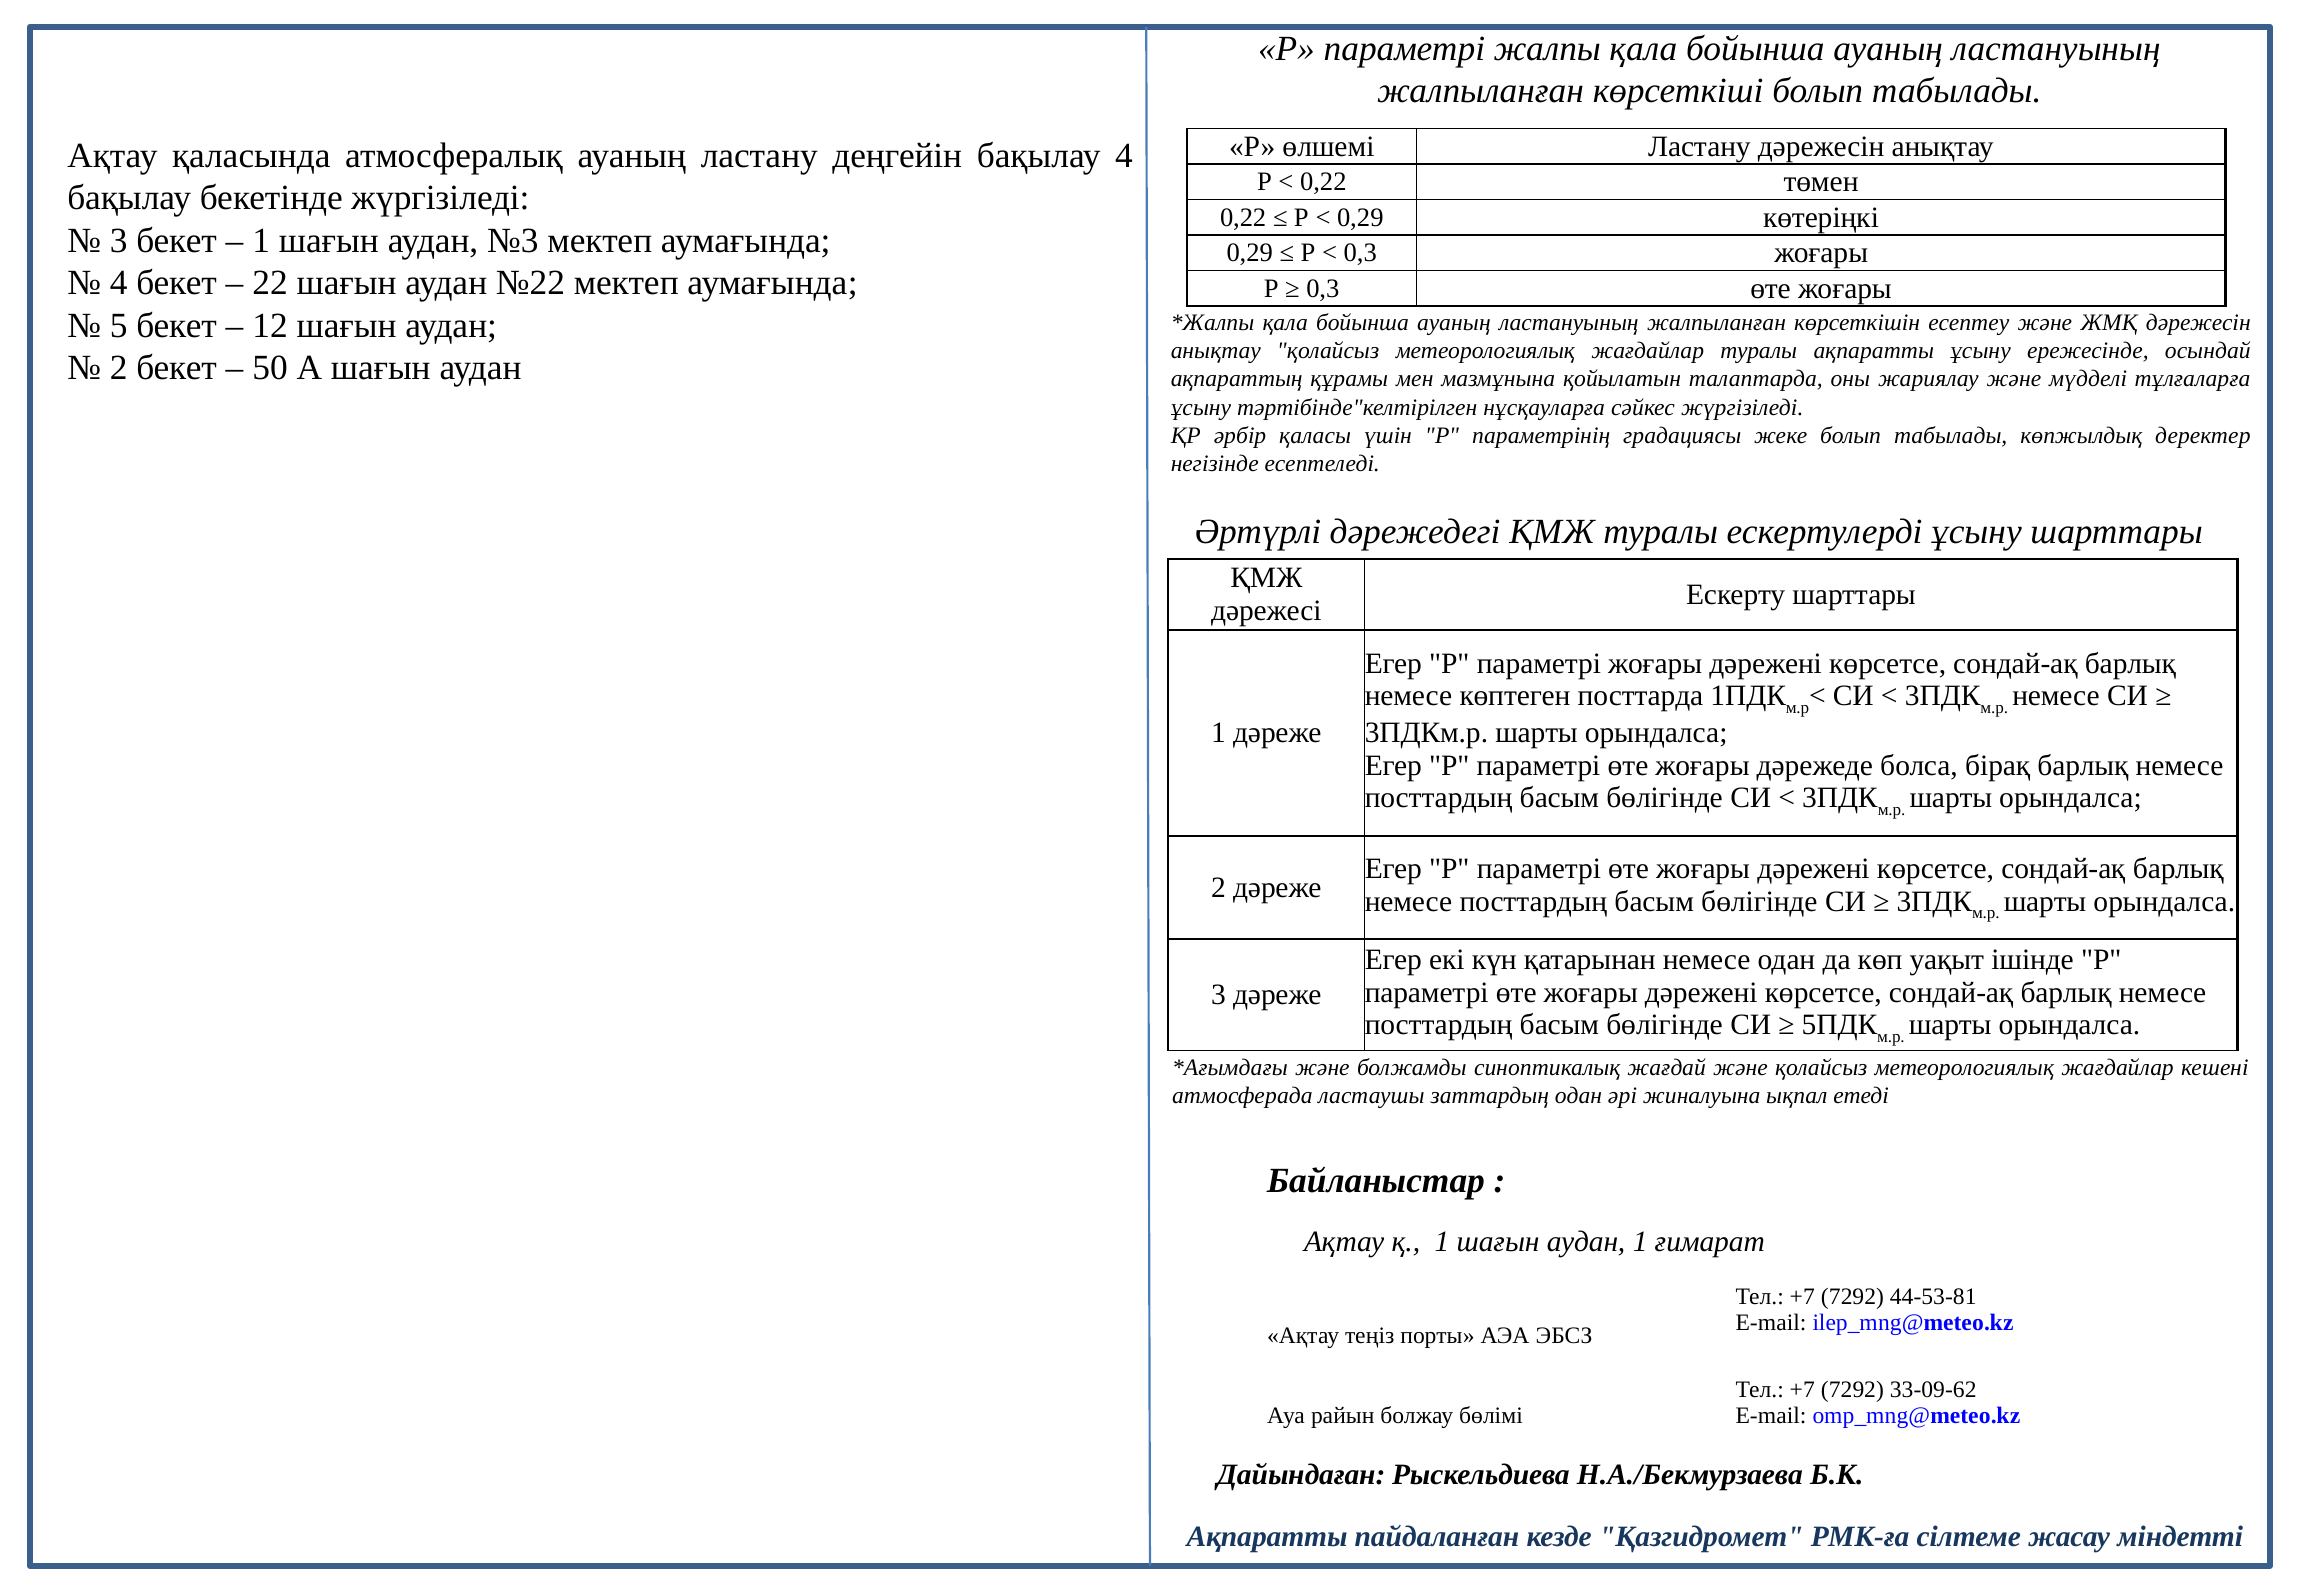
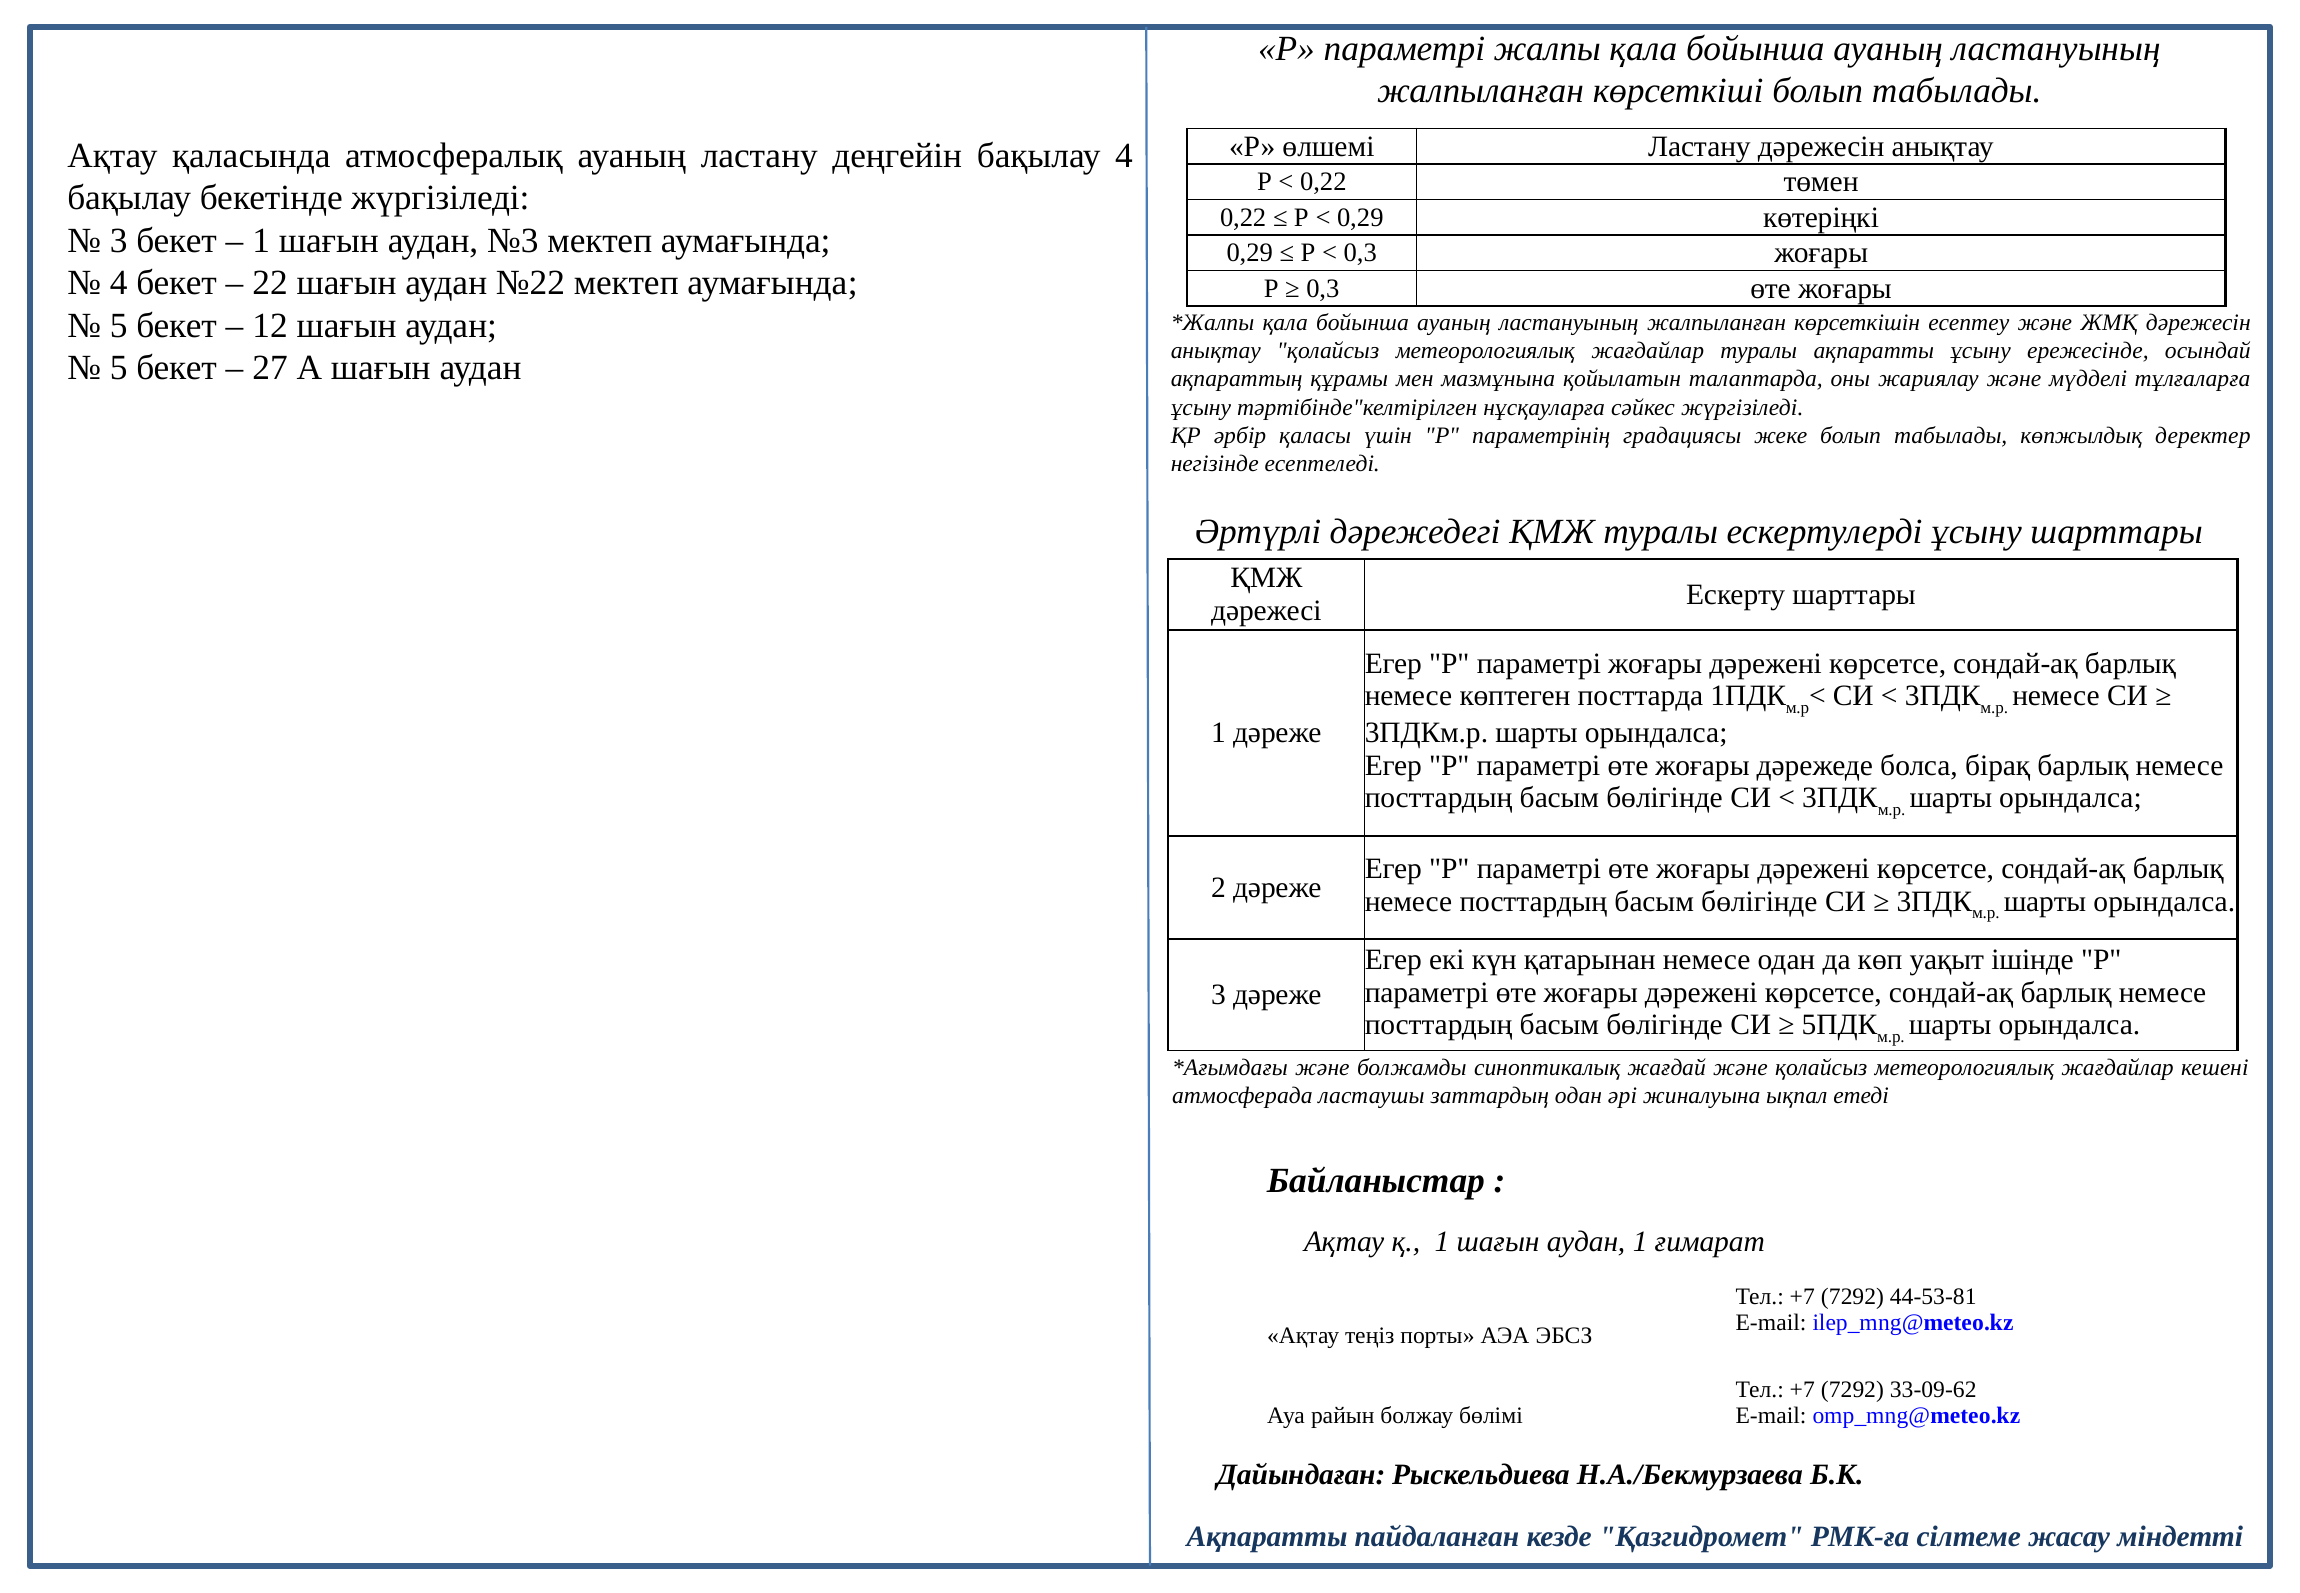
2 at (119, 368): 2 -> 5
50: 50 -> 27
